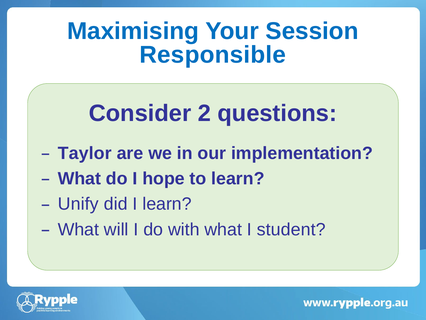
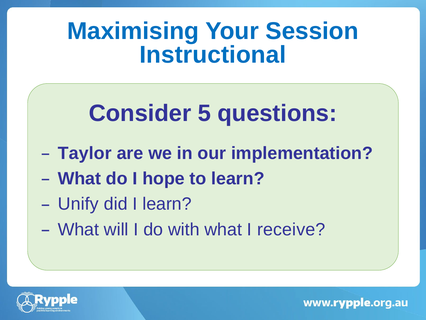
Responsible: Responsible -> Instructional
2: 2 -> 5
student: student -> receive
